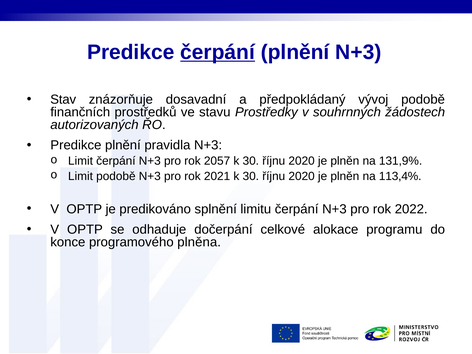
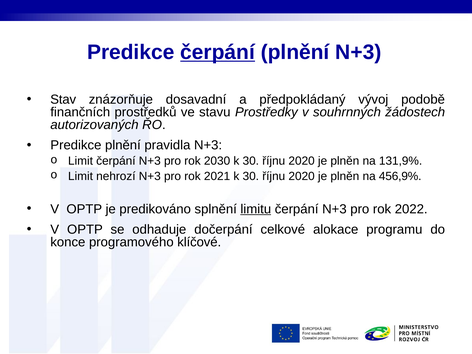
2057: 2057 -> 2030
Limit podobě: podobě -> nehrozí
113,4%: 113,4% -> 456,9%
limitu underline: none -> present
plněna: plněna -> klíčové
